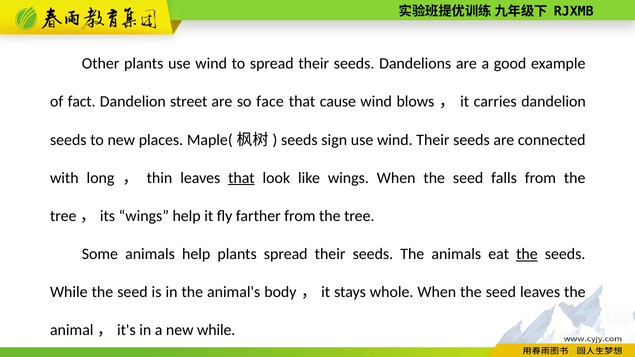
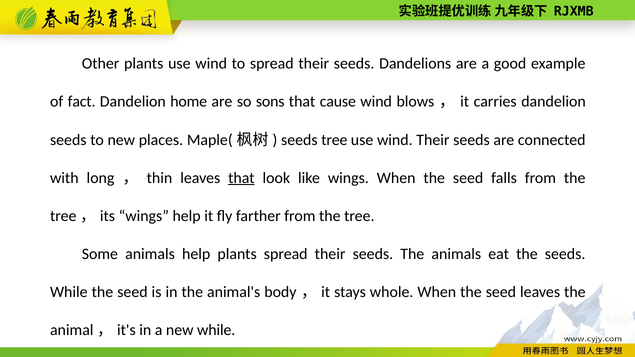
street: street -> home
face: face -> sons
seeds sign: sign -> tree
the at (527, 254) underline: present -> none
